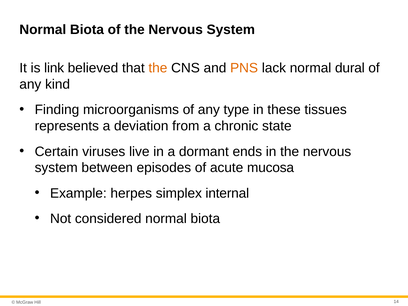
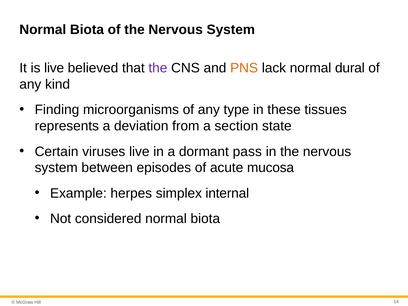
is link: link -> live
the at (158, 68) colour: orange -> purple
chronic: chronic -> section
ends: ends -> pass
